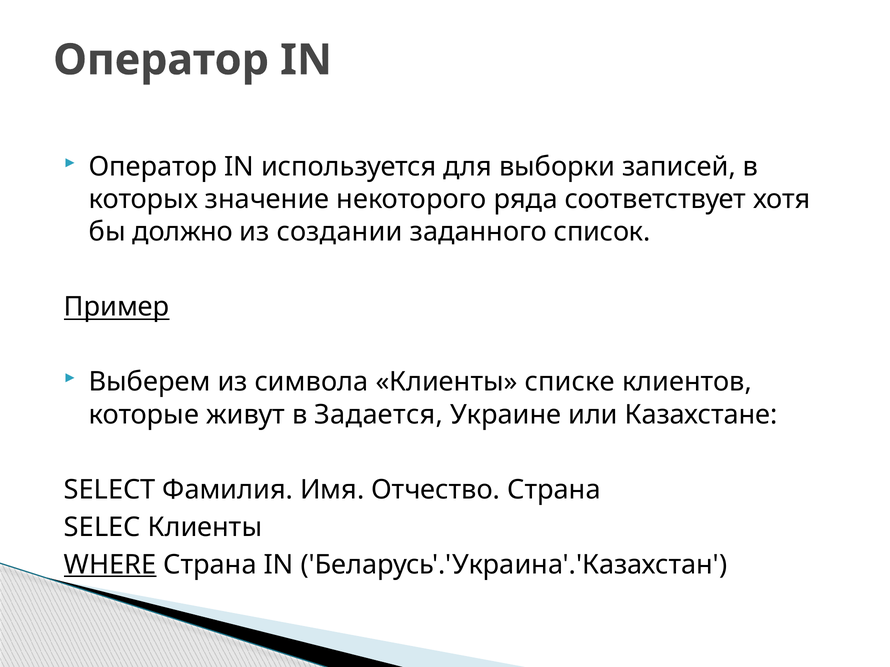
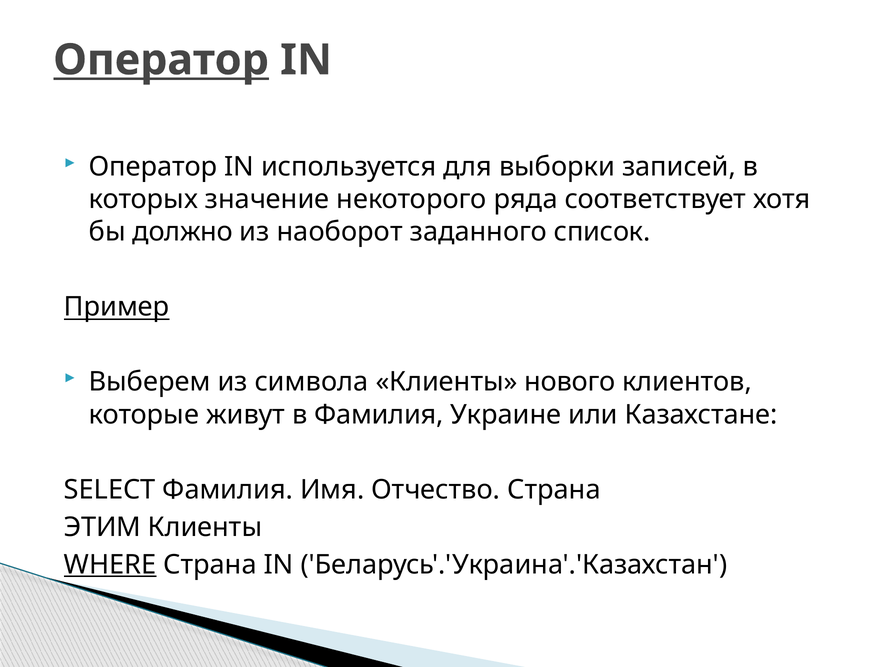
Оператор at (161, 60) underline: none -> present
создании: создании -> наоборот
списке: списке -> нового
в Задается: Задается -> Фамилия
SELEC: SELEC -> ЭТИМ
